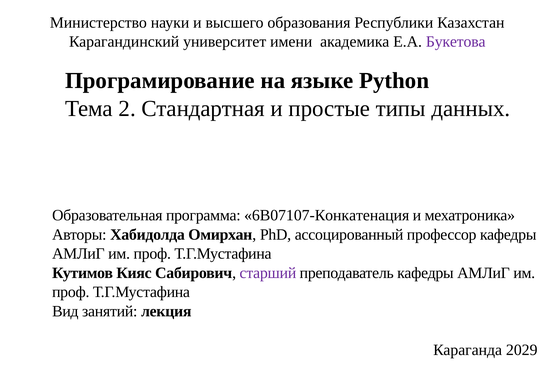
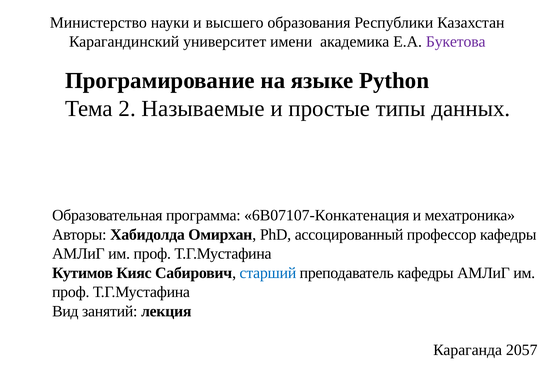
Стандартная: Стандартная -> Называемые
старший colour: purple -> blue
2029: 2029 -> 2057
